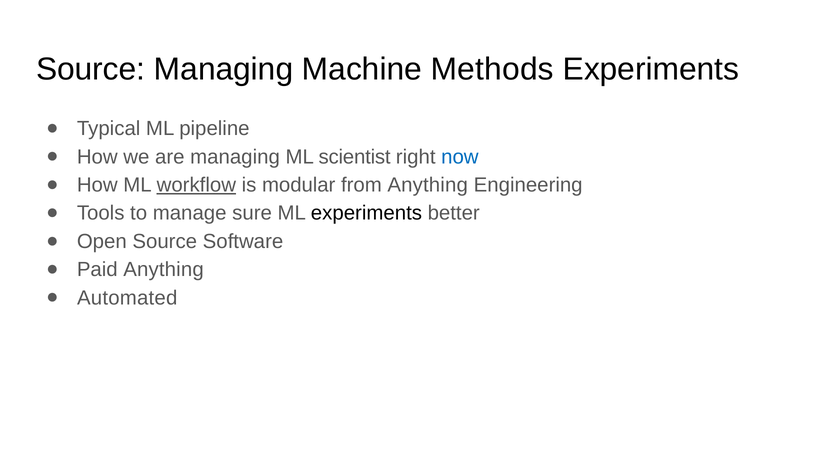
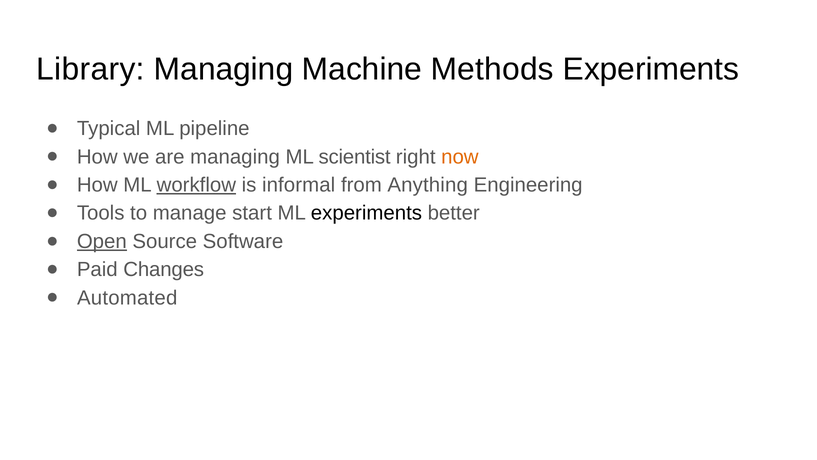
Source at (91, 69): Source -> Library
now colour: blue -> orange
modular: modular -> informal
sure: sure -> start
Open underline: none -> present
Paid Anything: Anything -> Changes
